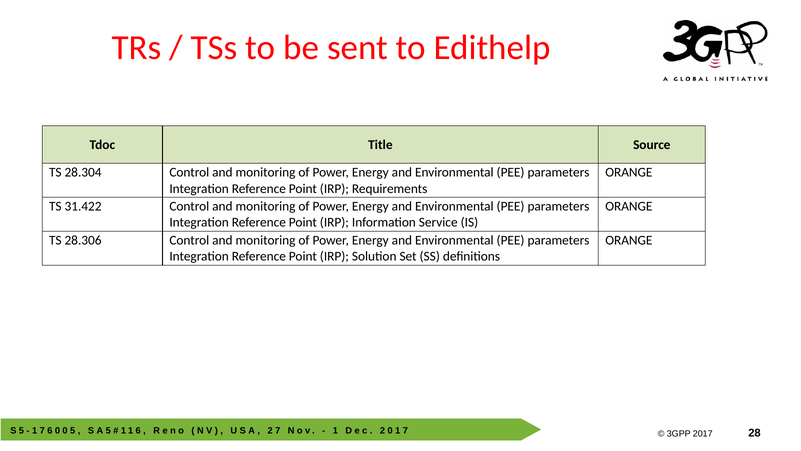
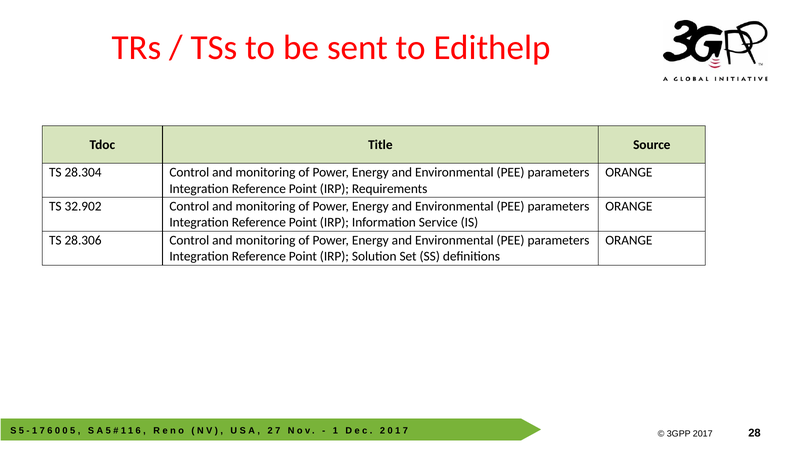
31.422: 31.422 -> 32.902
